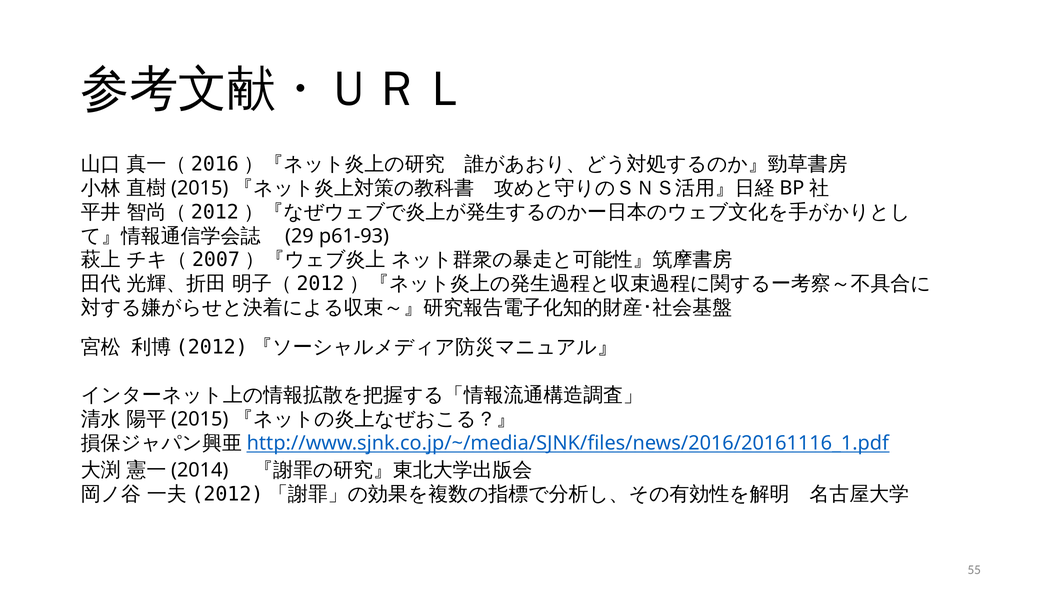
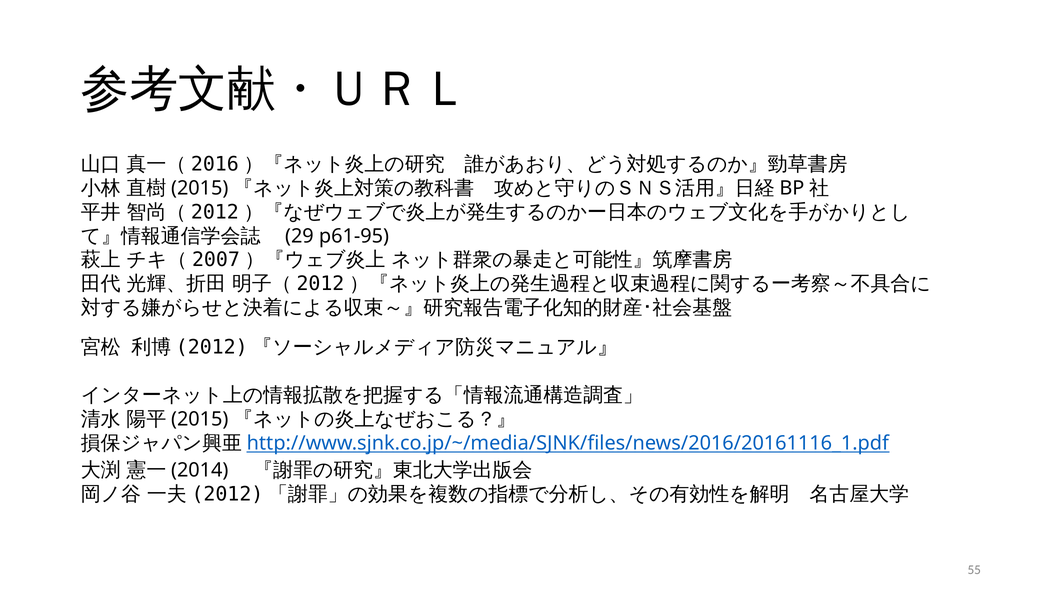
p61-93: p61-93 -> p61-95
